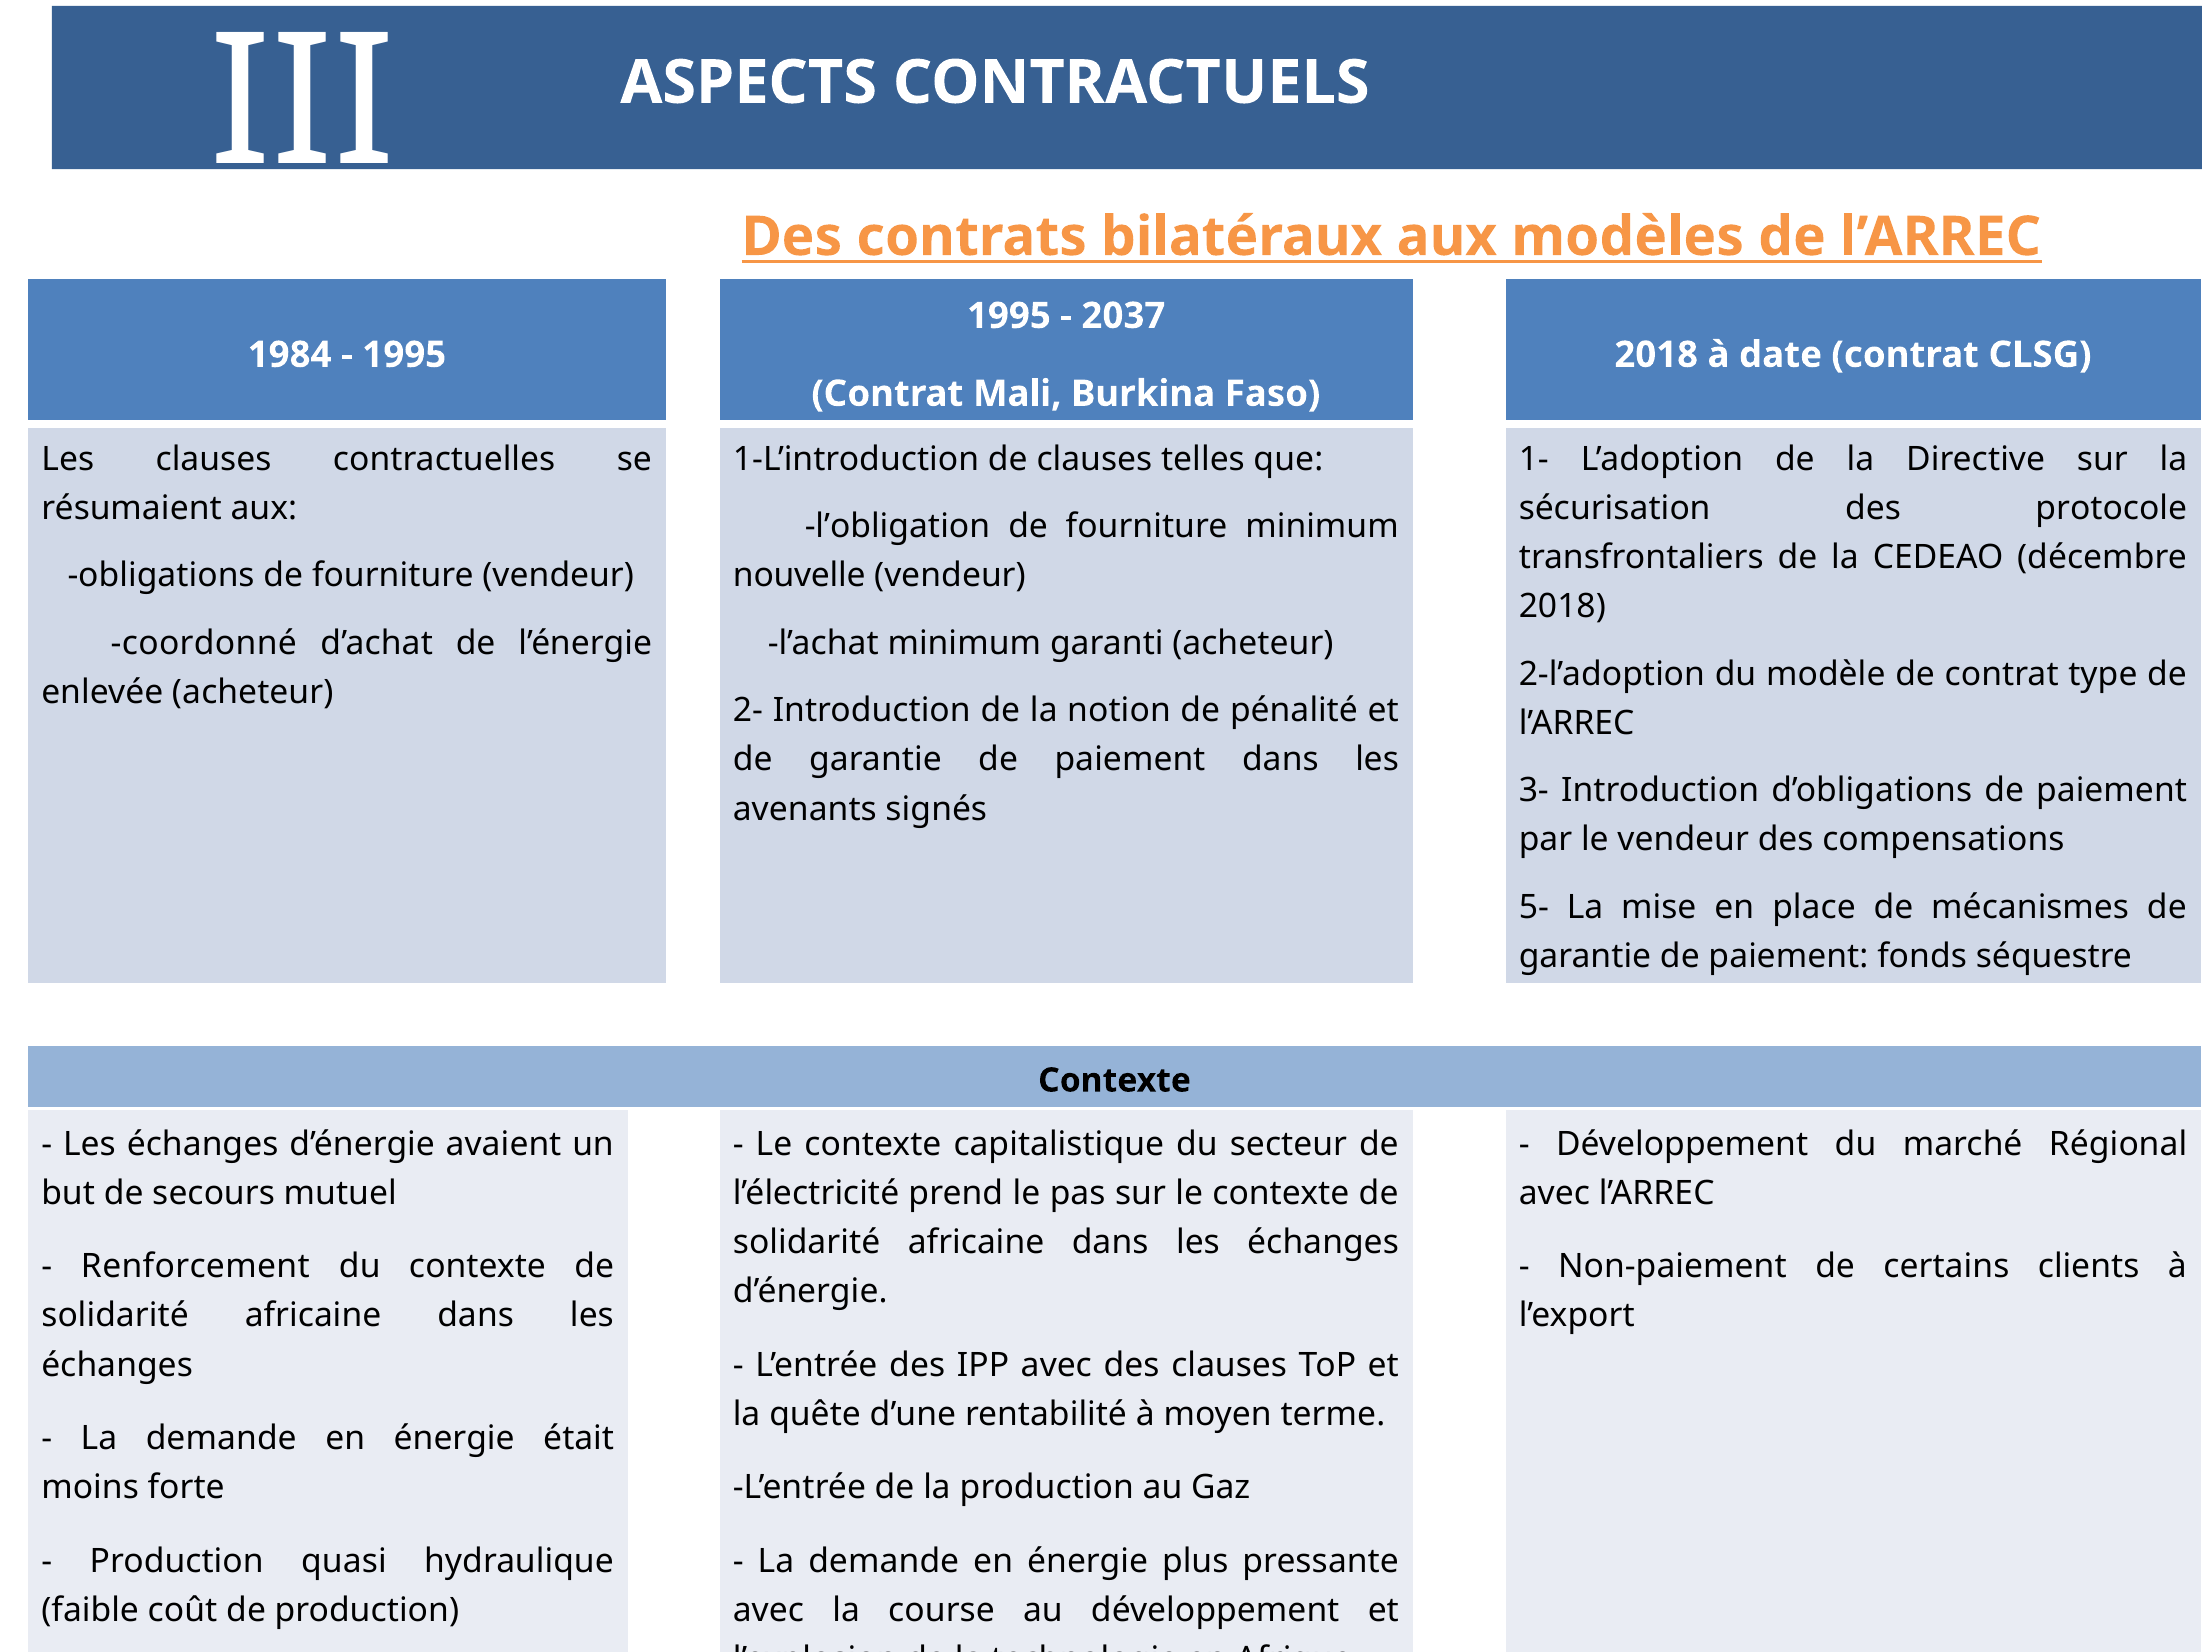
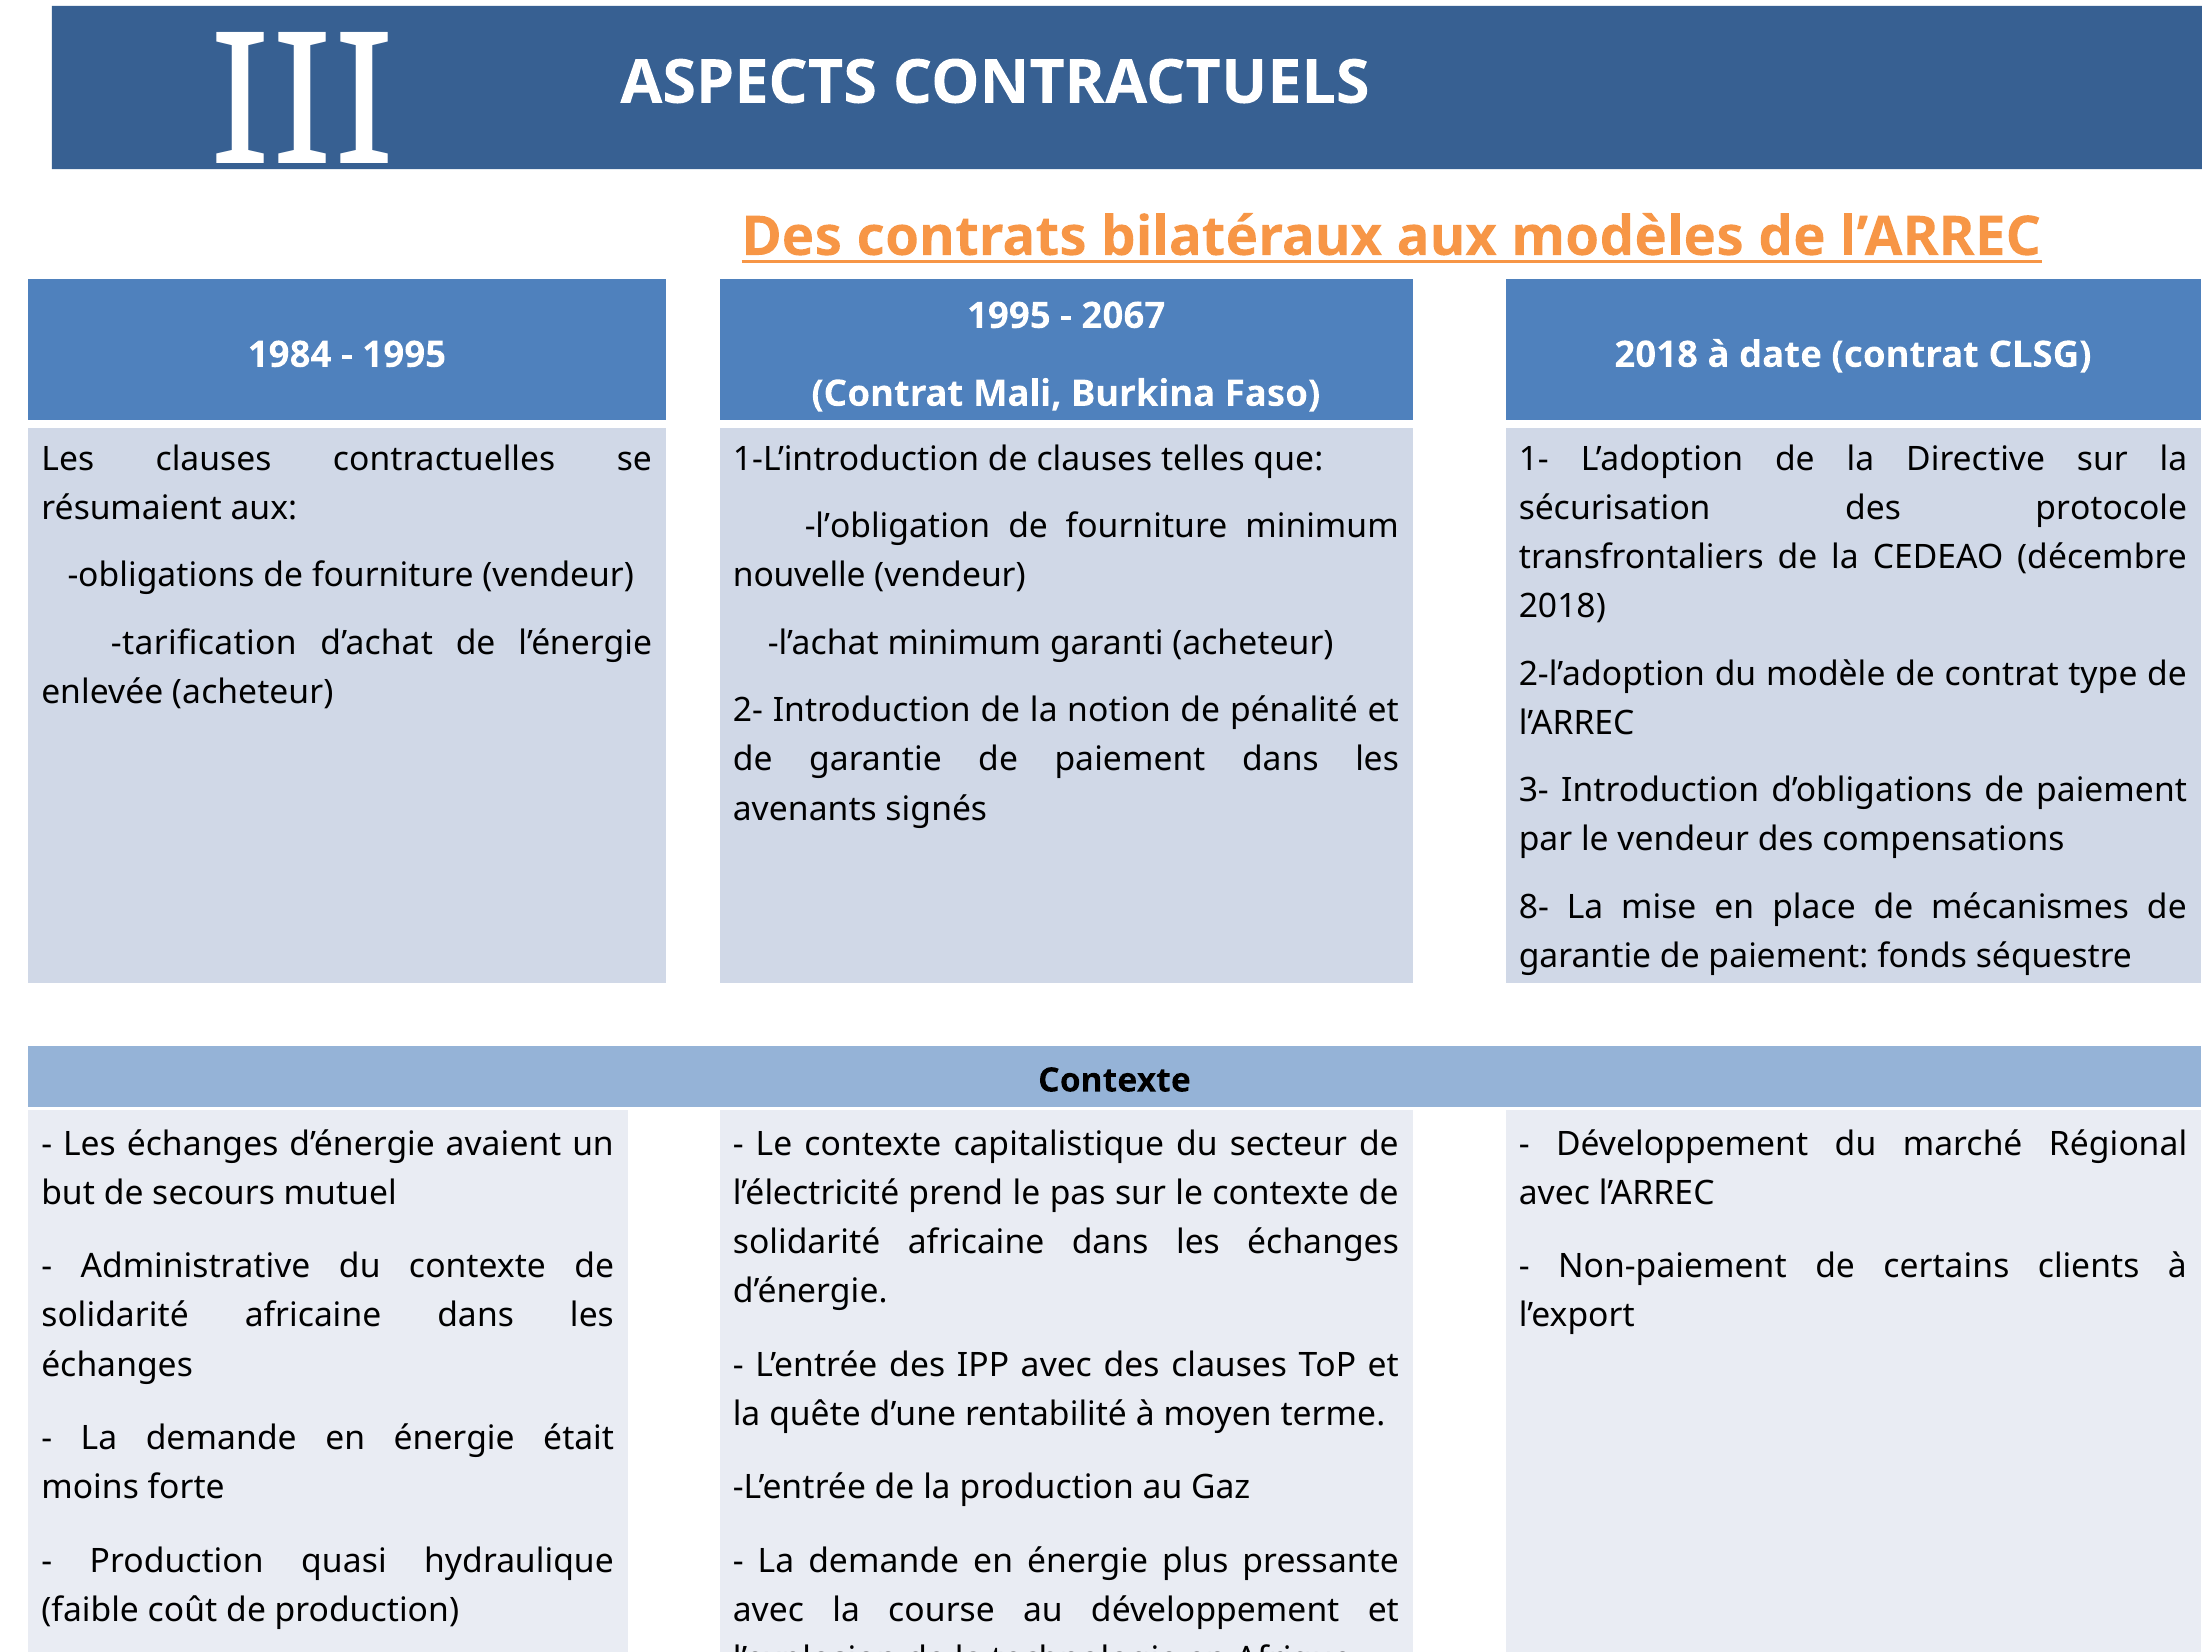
2037: 2037 -> 2067
coordonné: coordonné -> tarification
5-: 5- -> 8-
Renforcement: Renforcement -> Administrative
